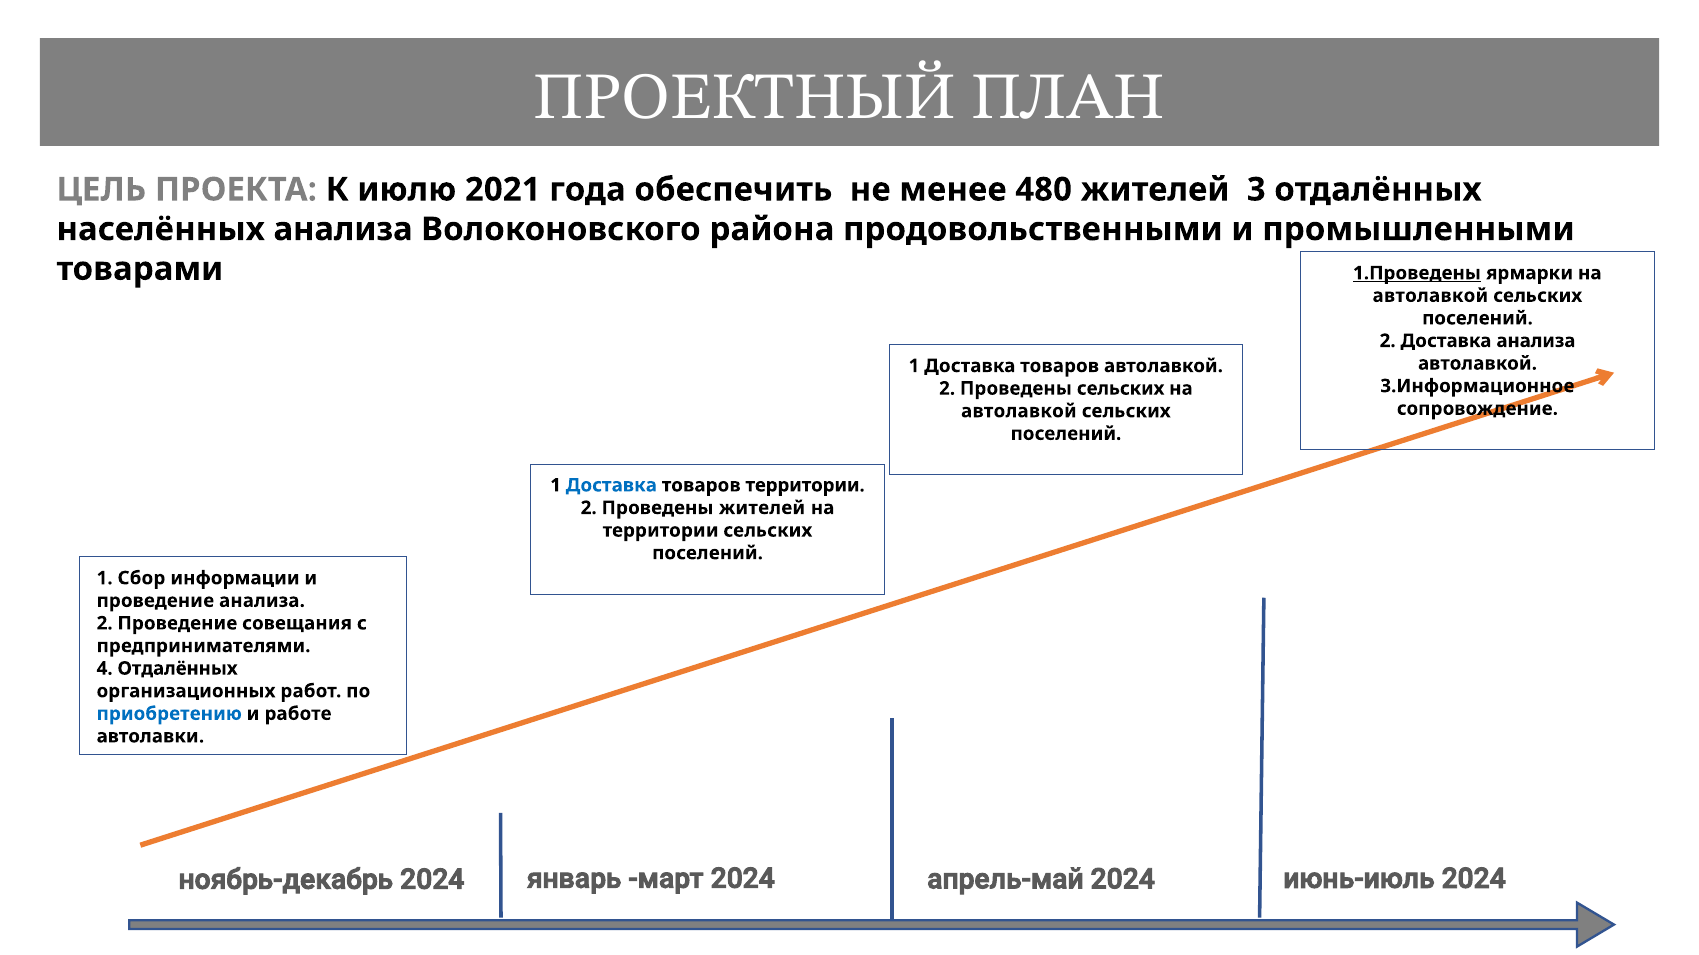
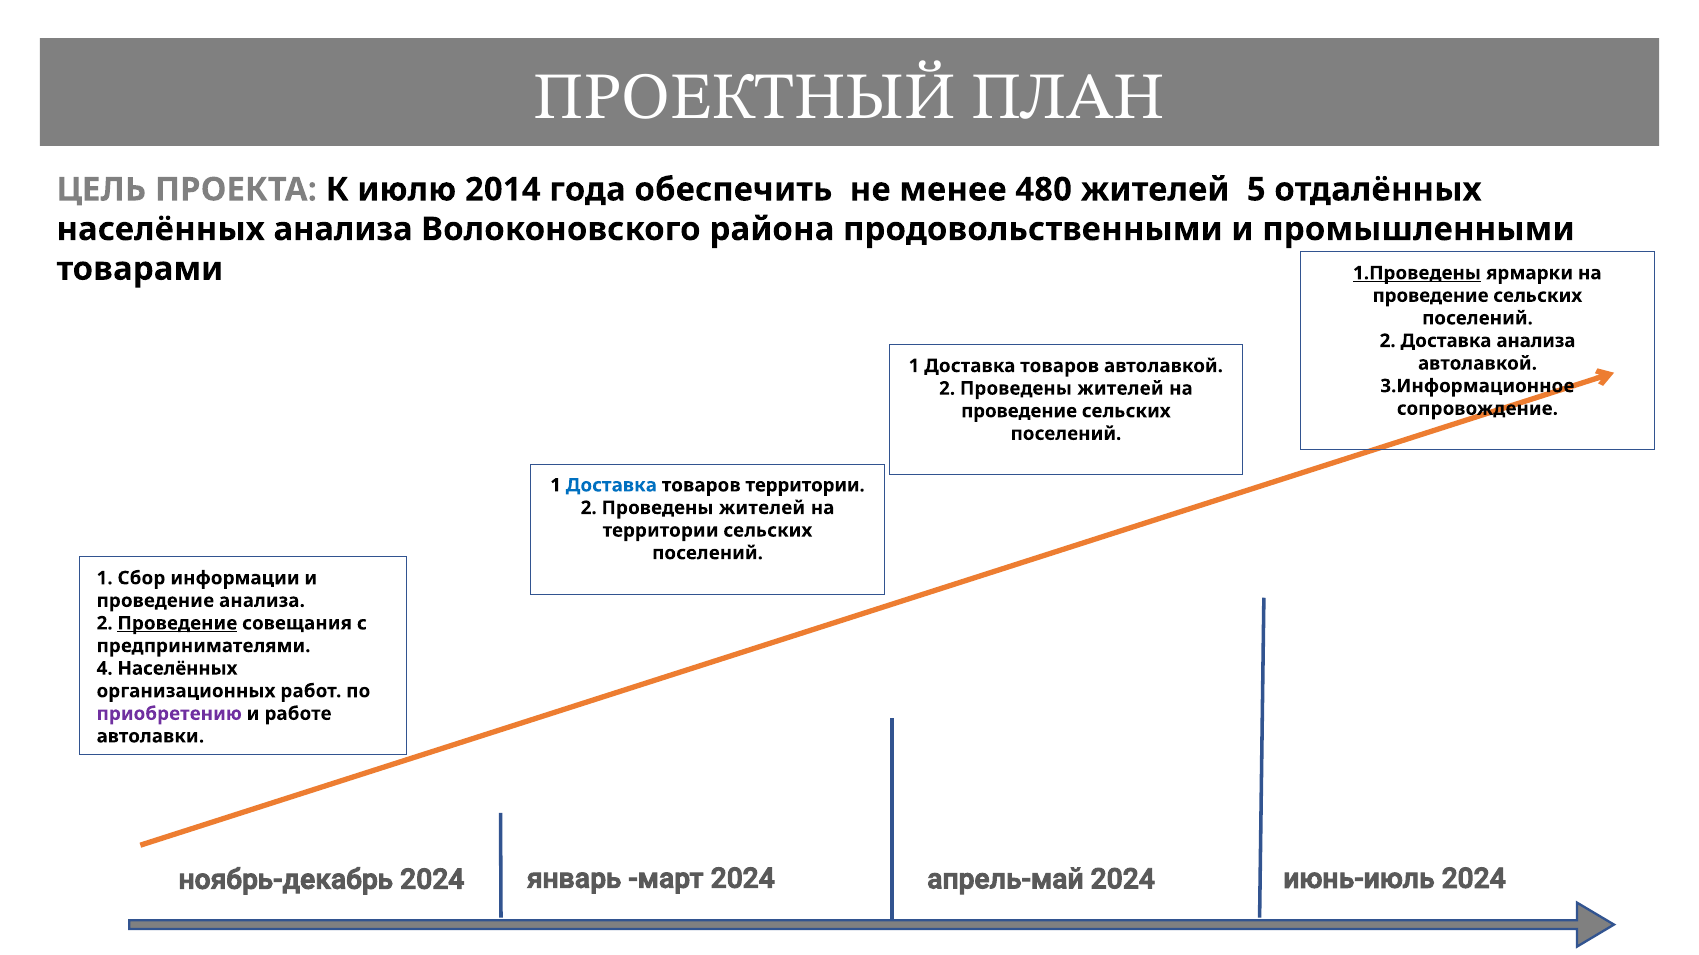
2021: 2021 -> 2014
3: 3 -> 5
автолавкой at (1430, 296): автолавкой -> проведение
сельских at (1121, 389): сельских -> жителей
автолавкой at (1019, 411): автолавкой -> проведение
Проведение at (177, 624) underline: none -> present
4 Отдалённых: Отдалённых -> Населённых
приобретению colour: blue -> purple
